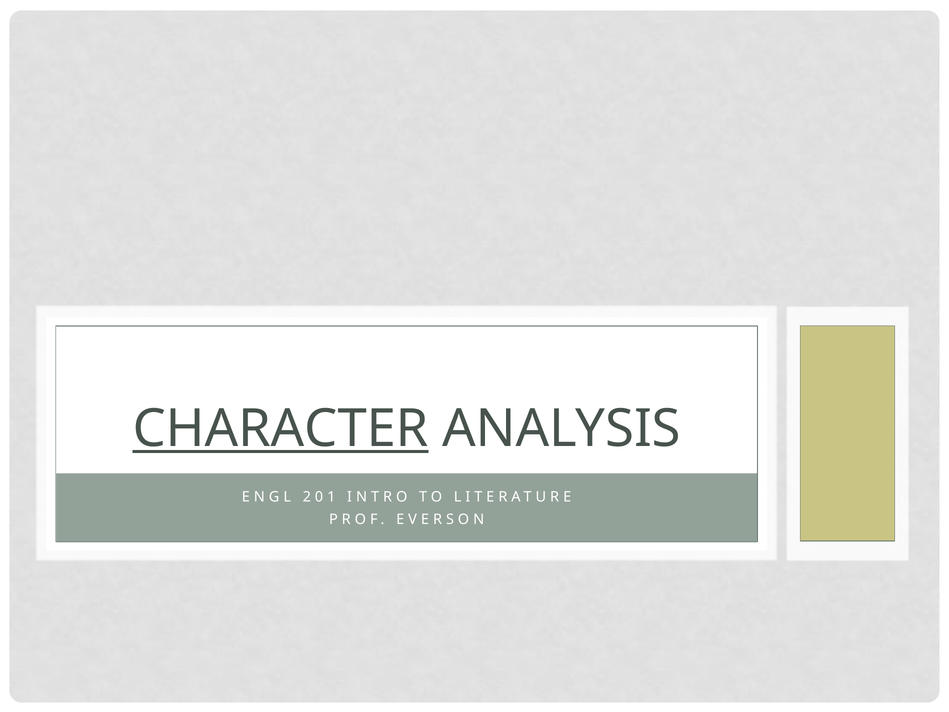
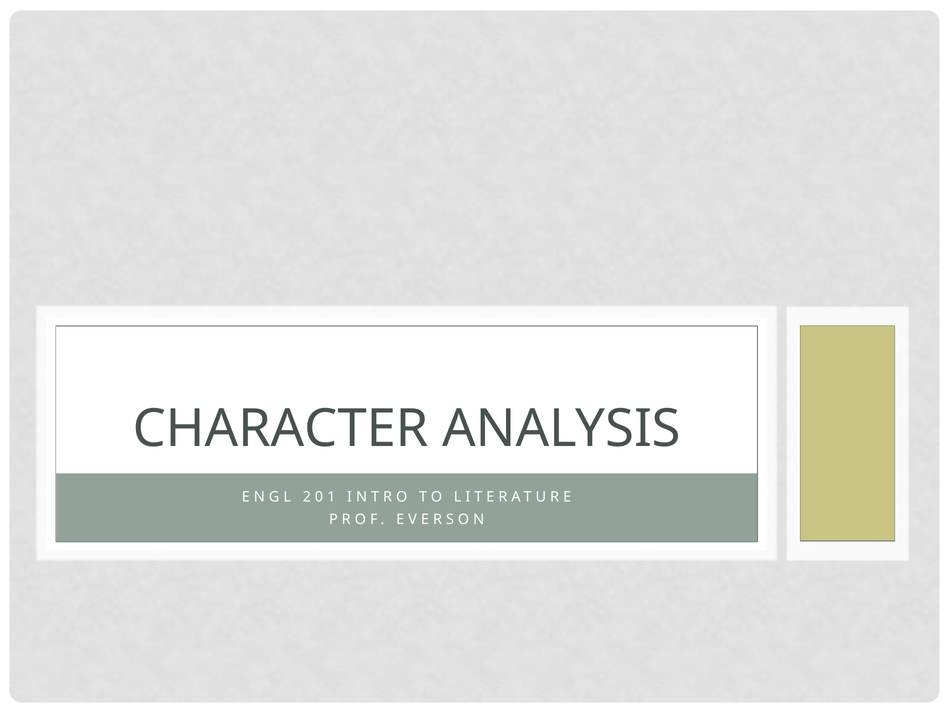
CHARACTER underline: present -> none
